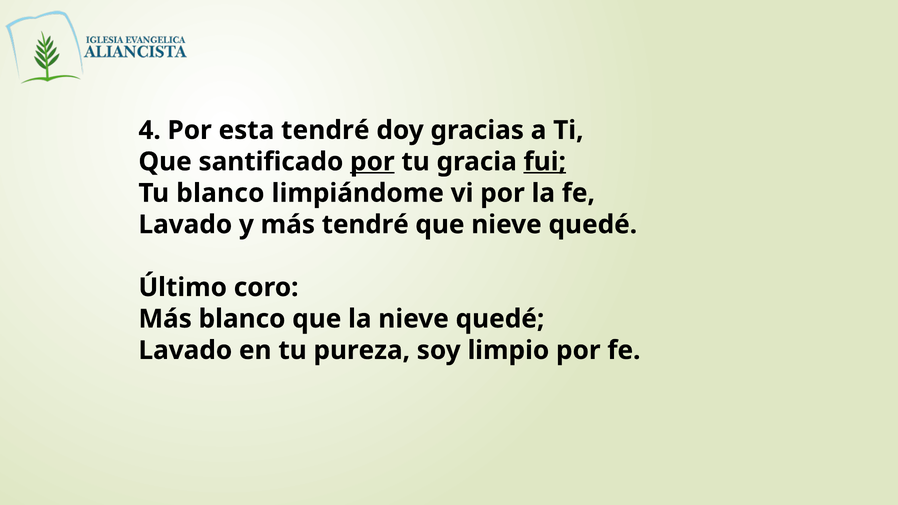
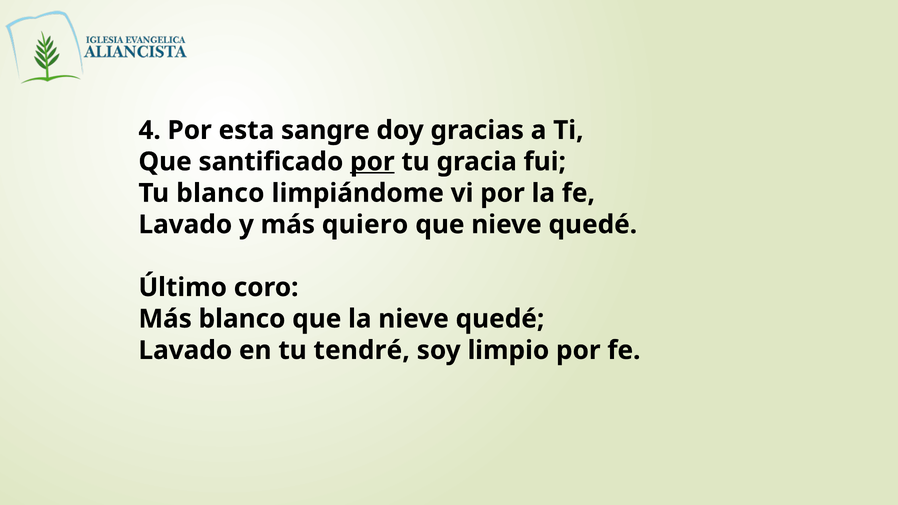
esta tendré: tendré -> sangre
fui underline: present -> none
más tendré: tendré -> quiero
pureza: pureza -> tendré
